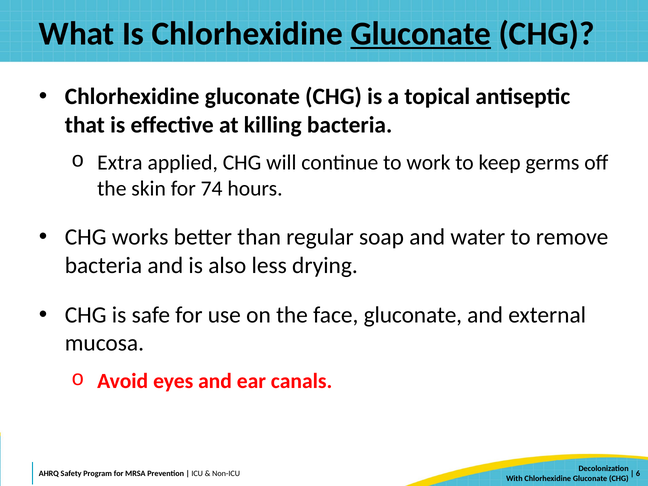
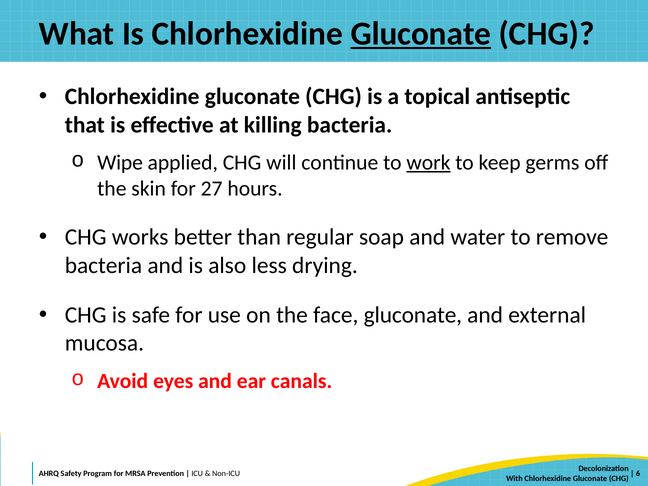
Extra: Extra -> Wipe
work underline: none -> present
74: 74 -> 27
